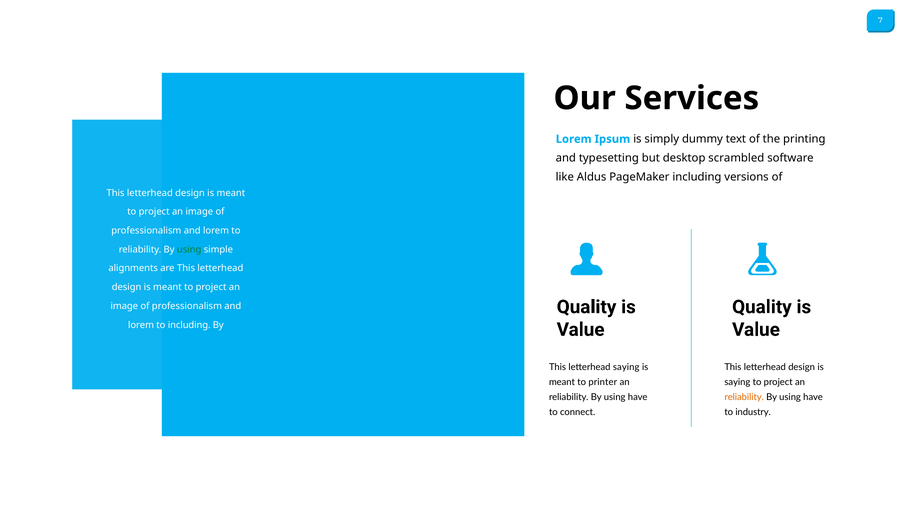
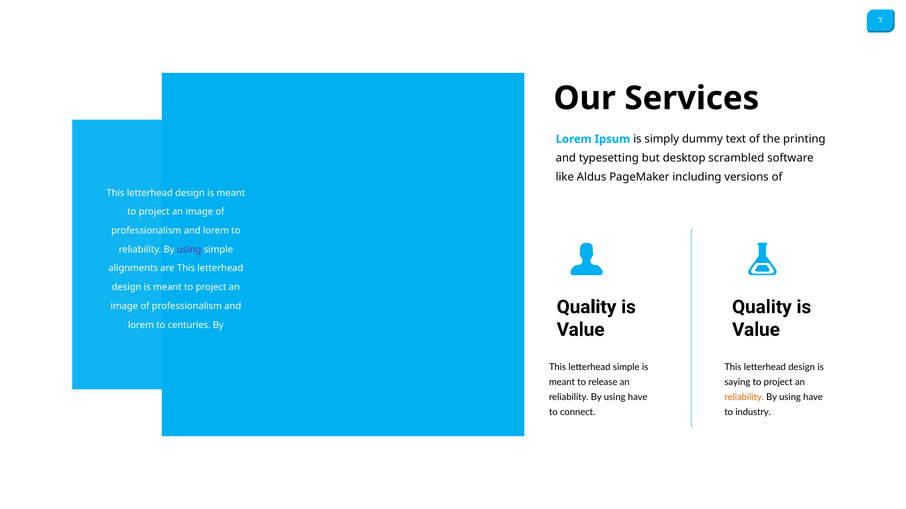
using at (189, 250) colour: green -> purple
to including: including -> centuries
letterhead saying: saying -> simple
printer: printer -> release
